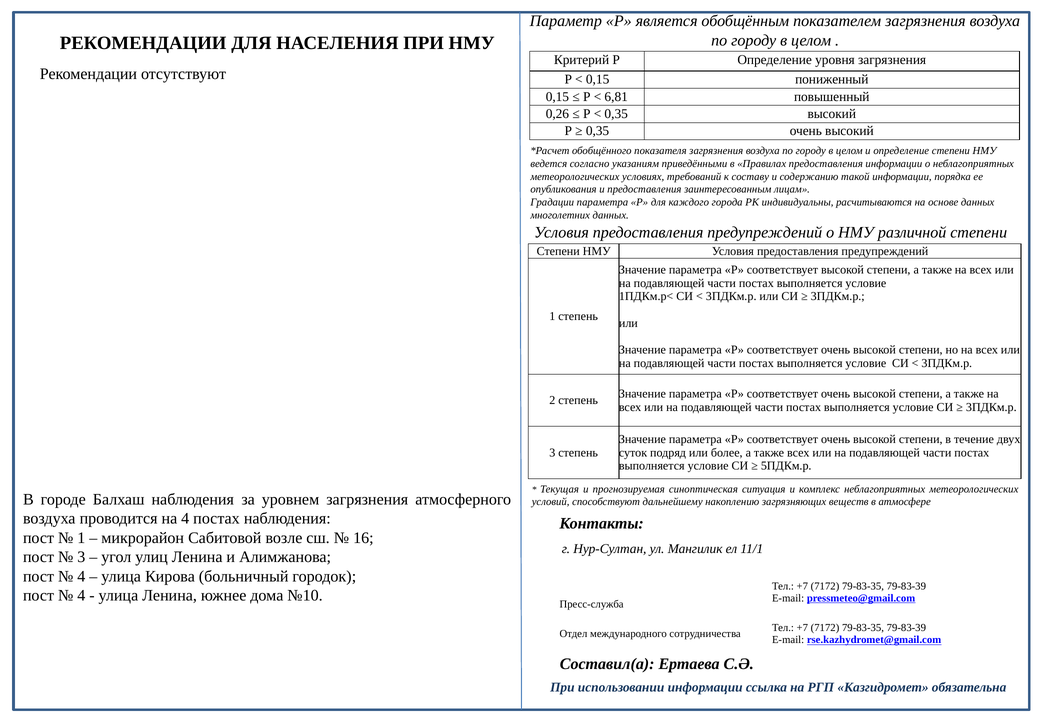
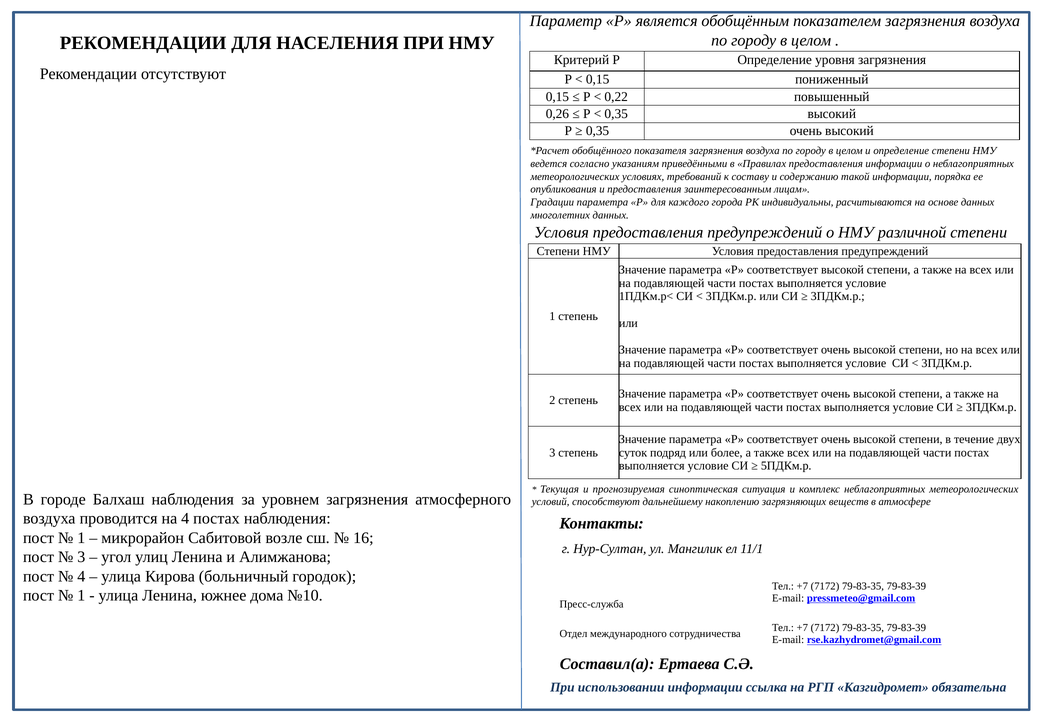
6,81: 6,81 -> 0,22
4 at (81, 596): 4 -> 1
